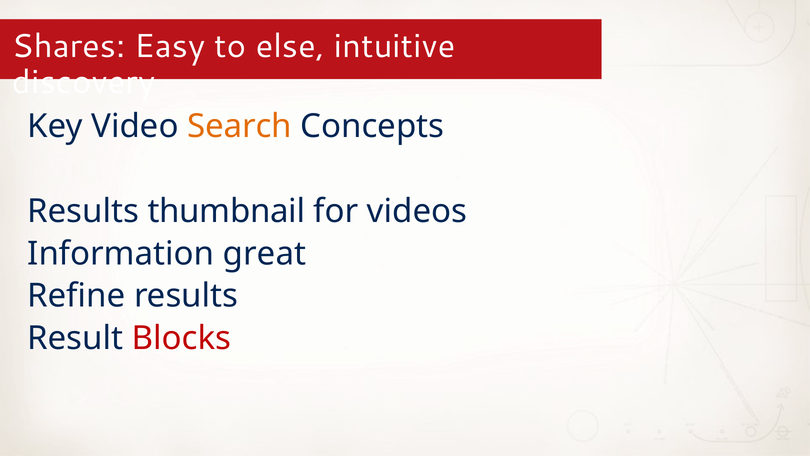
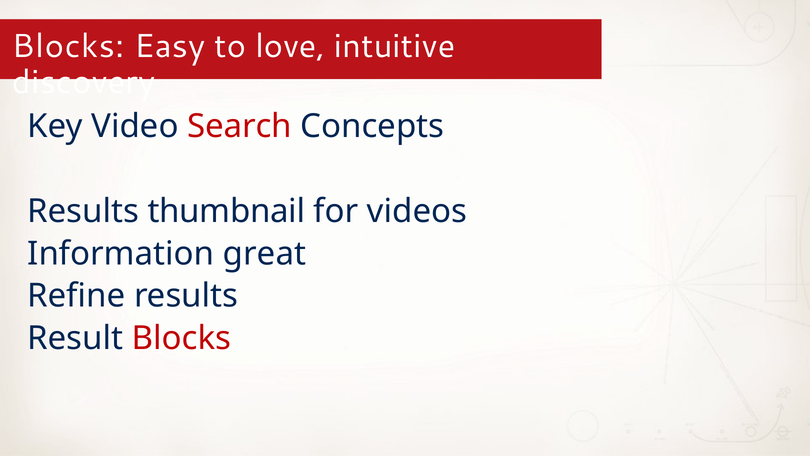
Shares at (69, 46): Shares -> Blocks
else: else -> love
Search colour: orange -> red
